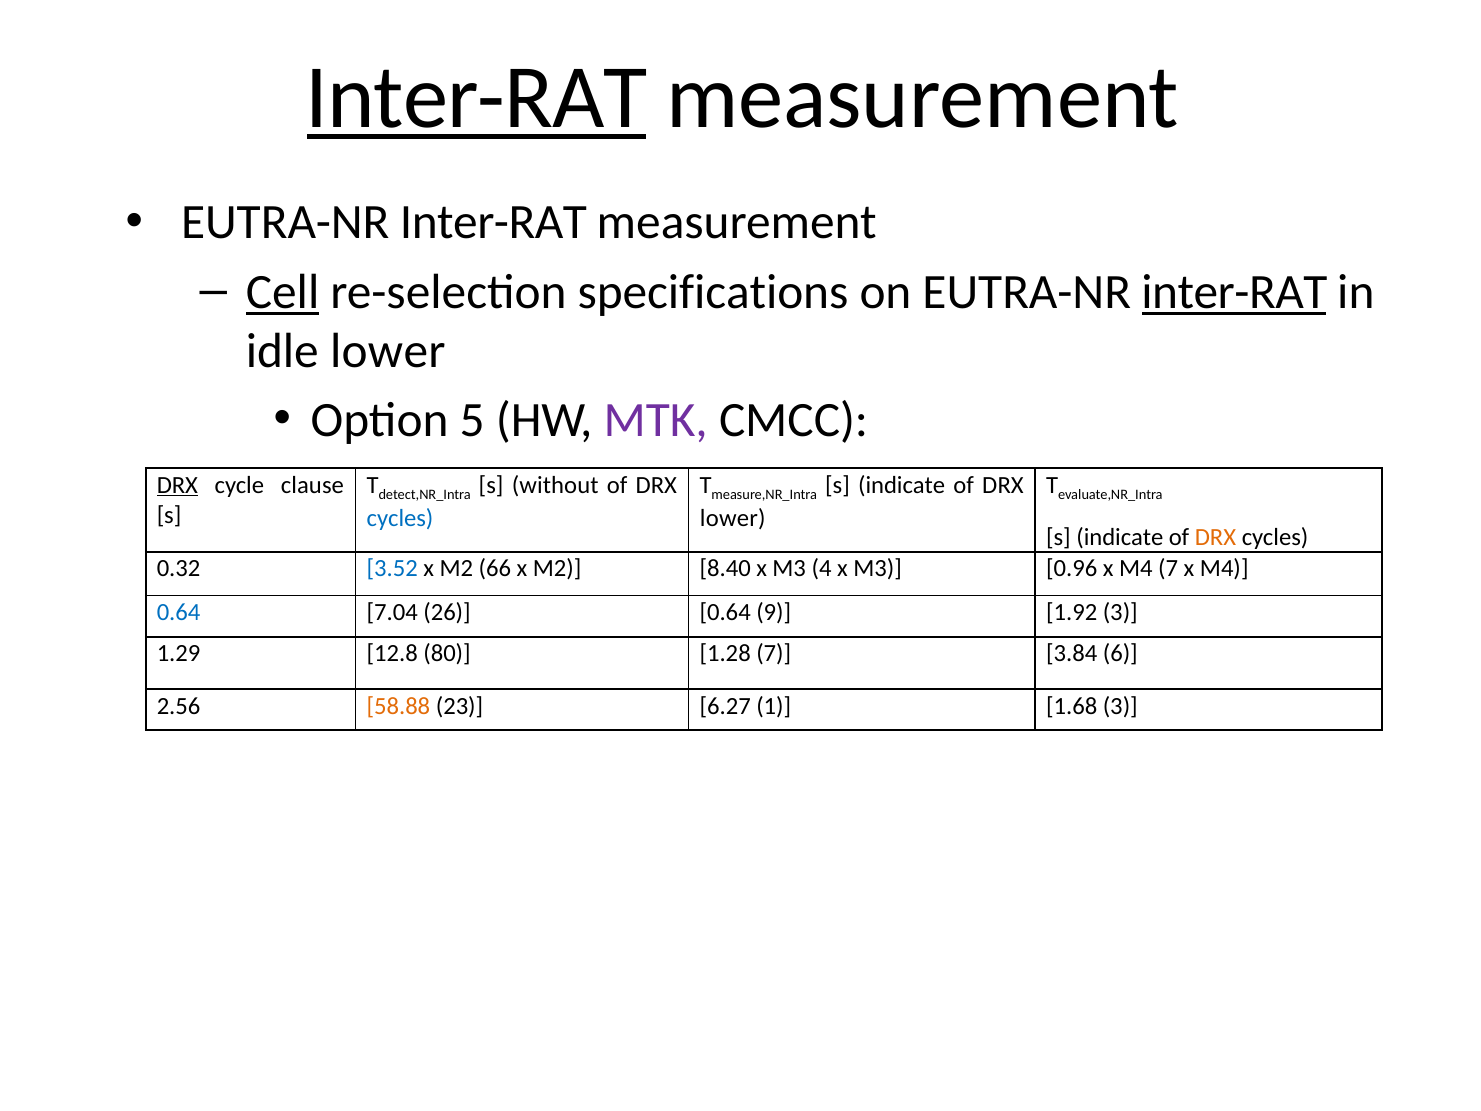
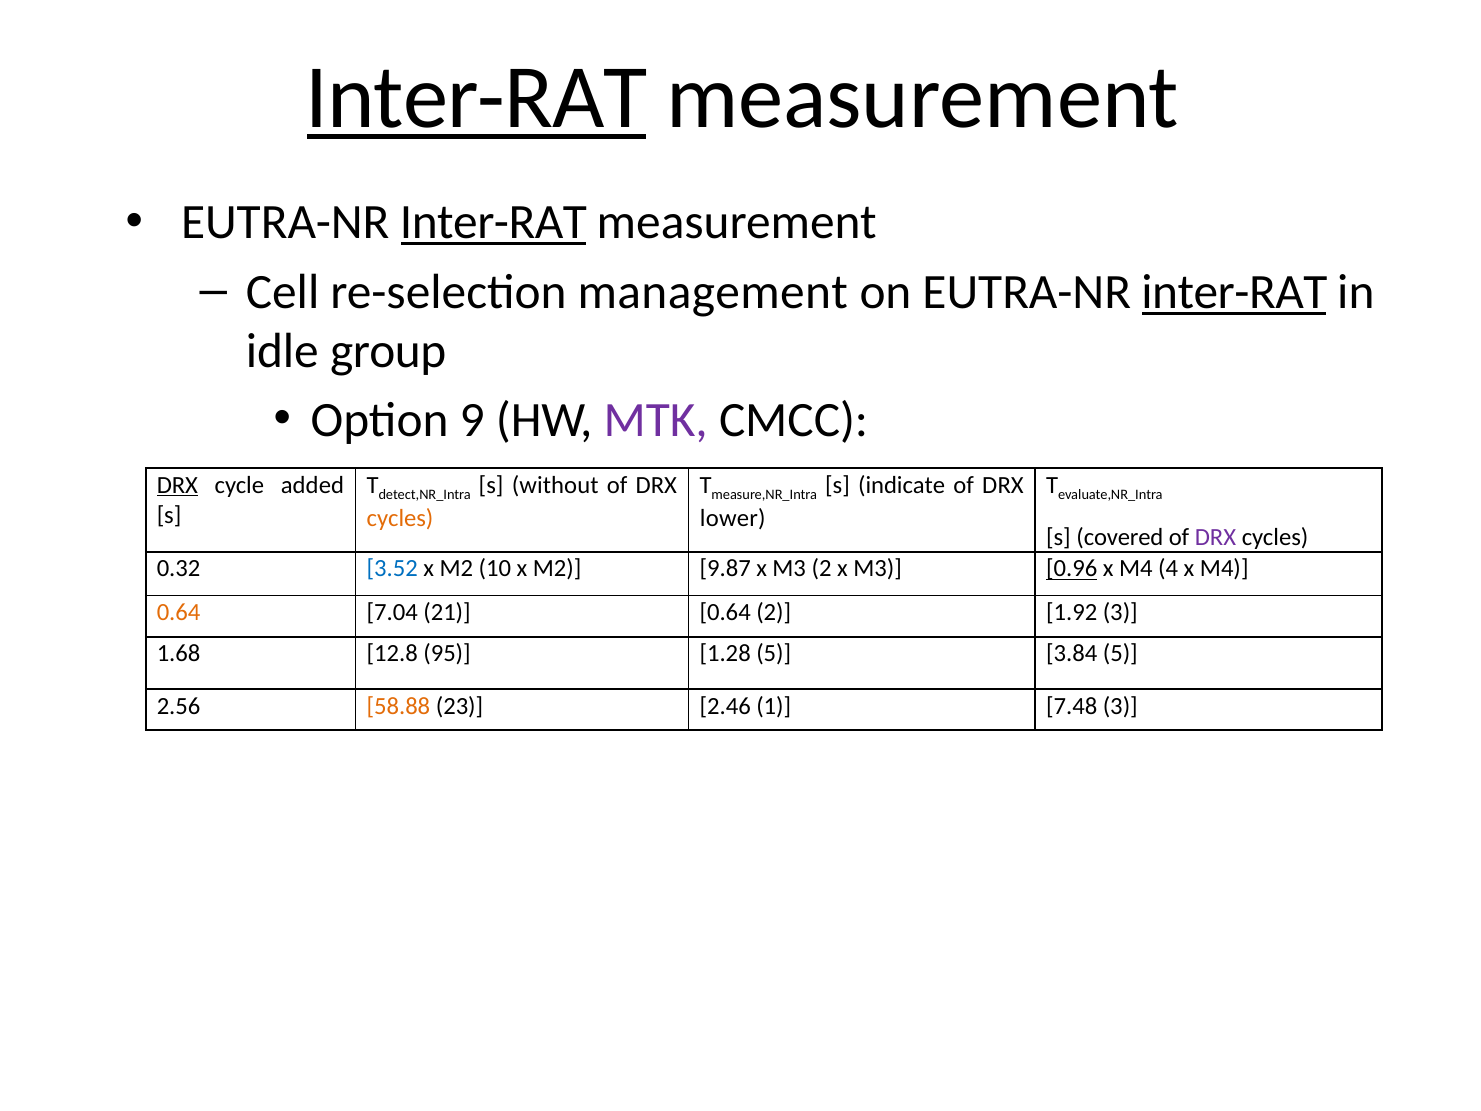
Inter-RAT at (493, 223) underline: none -> present
Cell underline: present -> none
specifications: specifications -> management
idle lower: lower -> group
5: 5 -> 9
clause: clause -> added
cycles at (400, 518) colour: blue -> orange
indicate at (1120, 537): indicate -> covered
DRX at (1215, 537) colour: orange -> purple
66: 66 -> 10
8.40: 8.40 -> 9.87
M3 4: 4 -> 2
0.96 underline: none -> present
M4 7: 7 -> 4
0.64 at (179, 612) colour: blue -> orange
26: 26 -> 21
0.64 9: 9 -> 2
1.29: 1.29 -> 1.68
80: 80 -> 95
1.28 7: 7 -> 5
3.84 6: 6 -> 5
6.27: 6.27 -> 2.46
1.68: 1.68 -> 7.48
